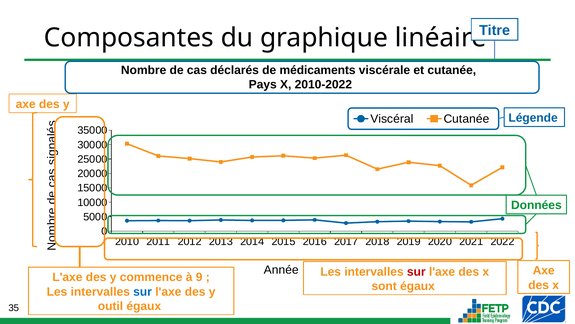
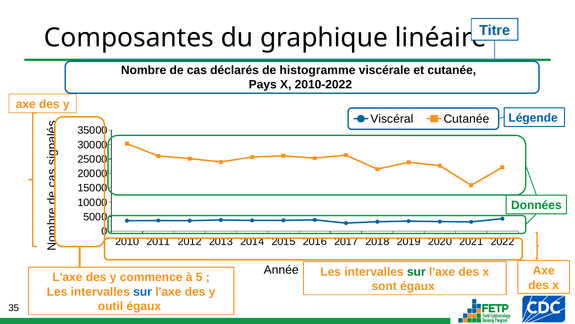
médicaments: médicaments -> histogramme
sur at (416, 271) colour: red -> green
9: 9 -> 5
